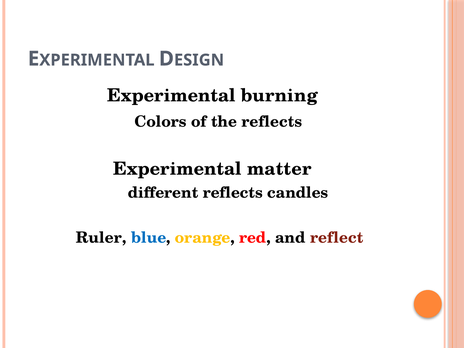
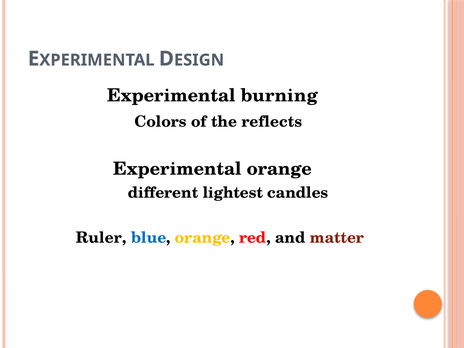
Experimental matter: matter -> orange
different reflects: reflects -> lightest
reflect: reflect -> matter
